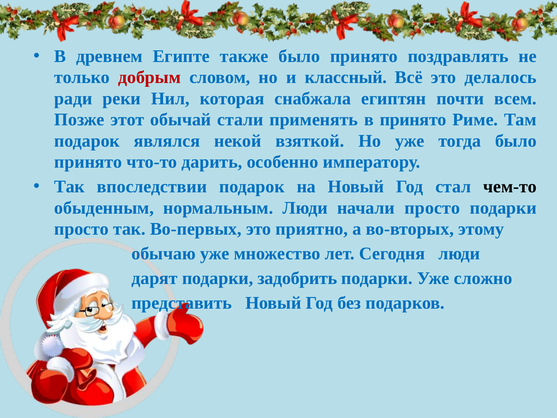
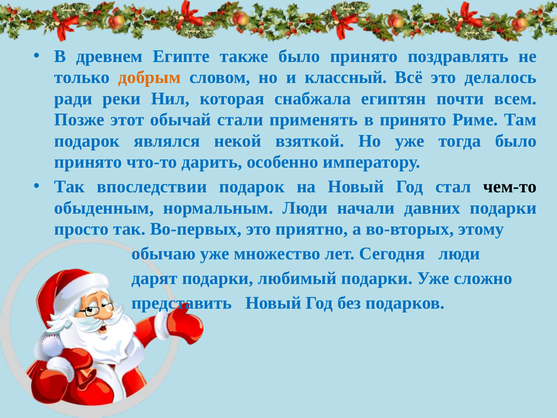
добрым colour: red -> orange
начали просто: просто -> давних
задобрить: задобрить -> любимый
